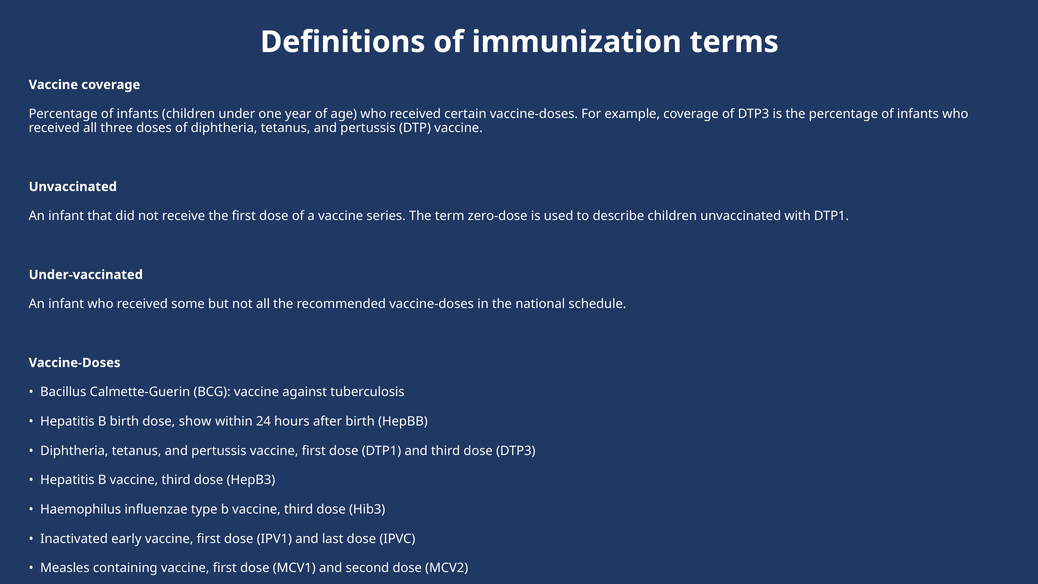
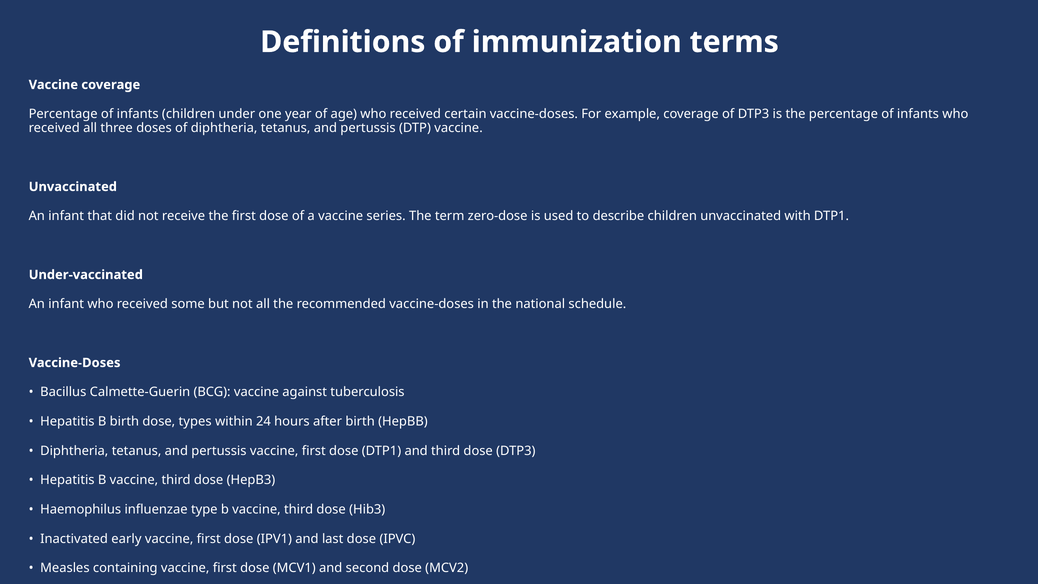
dose show: show -> types
